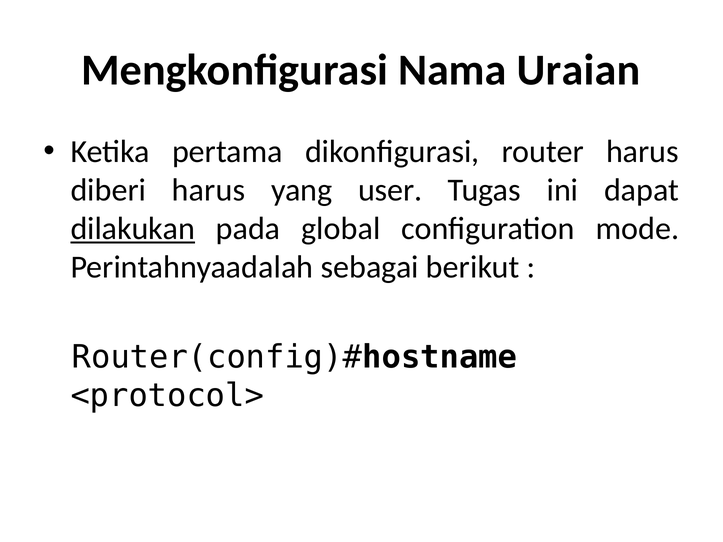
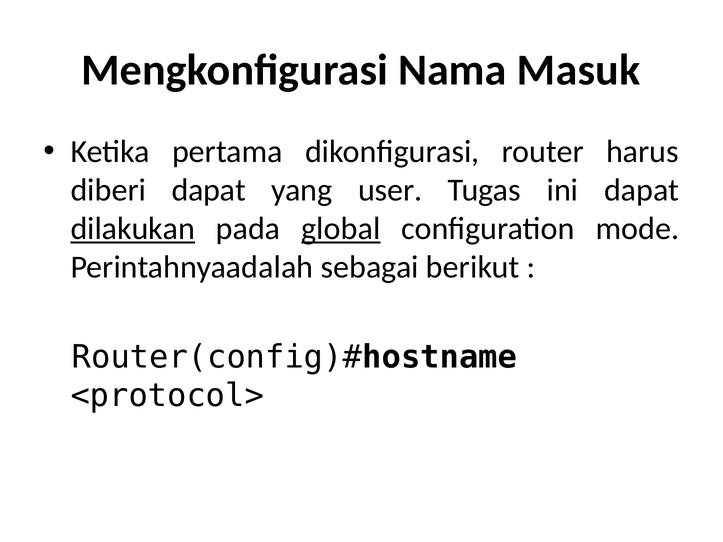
Uraian: Uraian -> Masuk
diberi harus: harus -> dapat
global underline: none -> present
